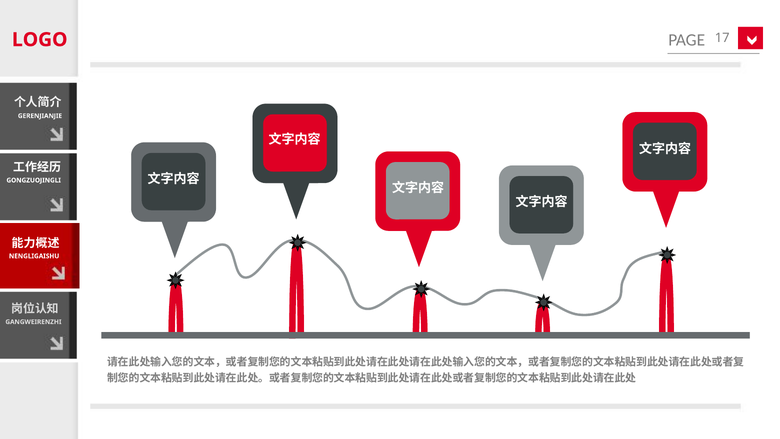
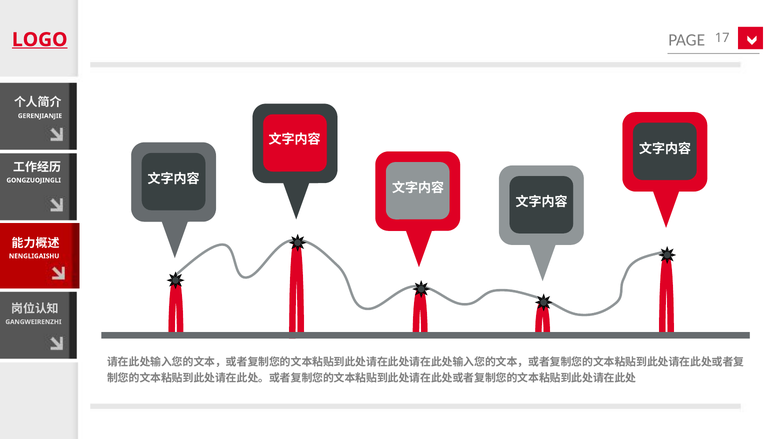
LOGO underline: none -> present
